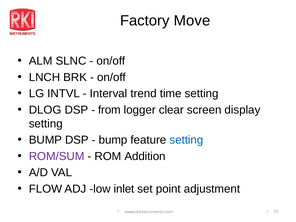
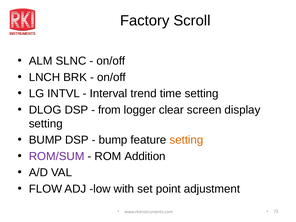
Move: Move -> Scroll
setting at (186, 140) colour: blue -> orange
inlet: inlet -> with
